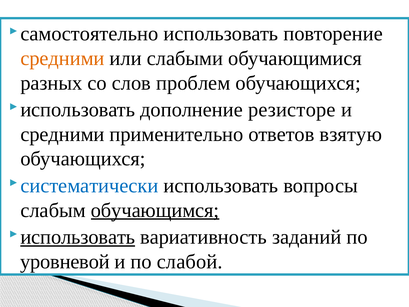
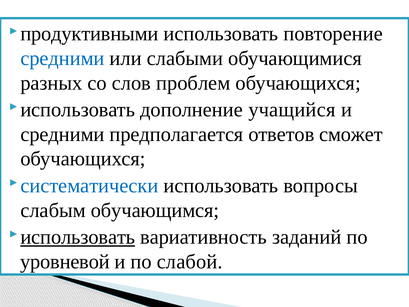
самостоятельно: самостоятельно -> продуктивными
средними at (62, 58) colour: orange -> blue
резисторе: резисторе -> учащийся
применительно: применительно -> предполагается
взятую: взятую -> сможет
обучающимся underline: present -> none
